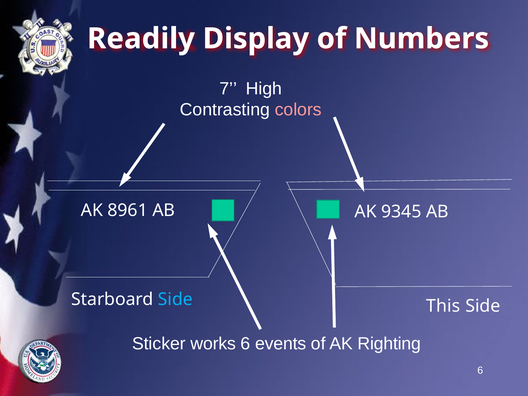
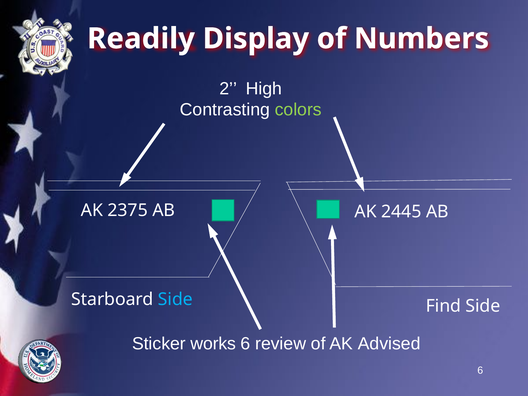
7: 7 -> 2
colors colour: pink -> light green
8961: 8961 -> 2375
9345: 9345 -> 2445
This: This -> Find
events: events -> review
Righting: Righting -> Advised
